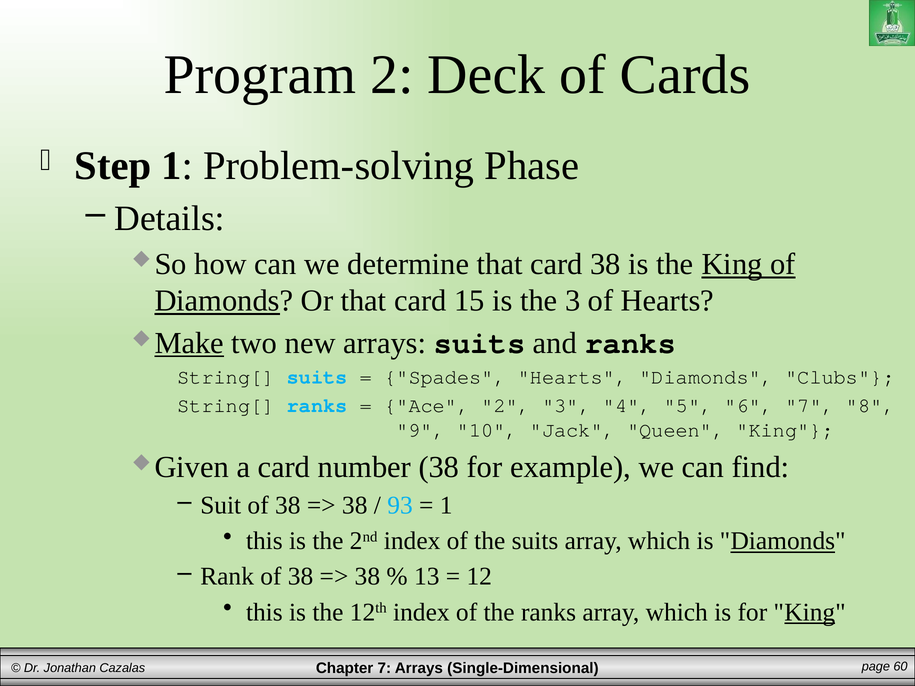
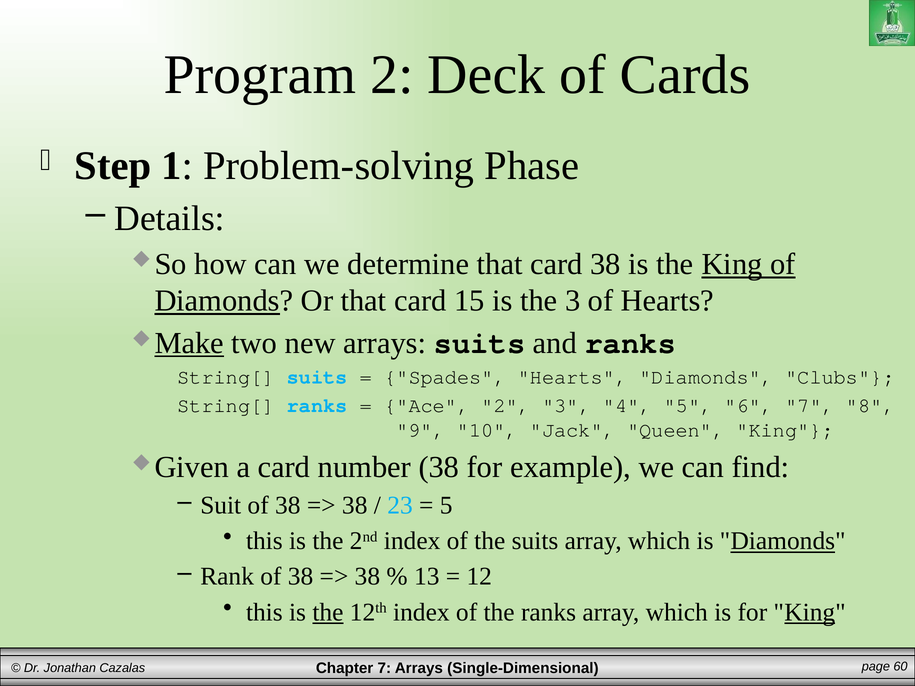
93: 93 -> 23
1 at (446, 506): 1 -> 5
the at (328, 612) underline: none -> present
